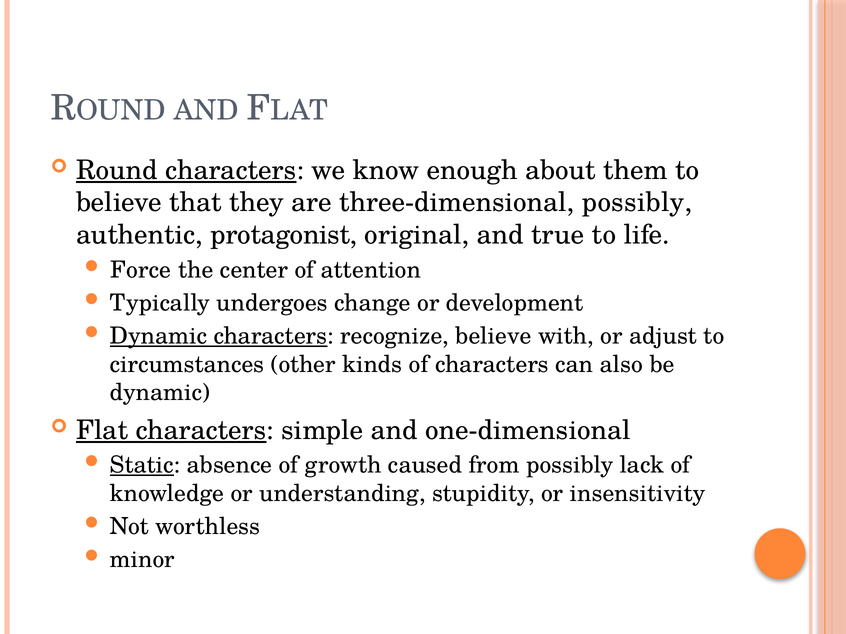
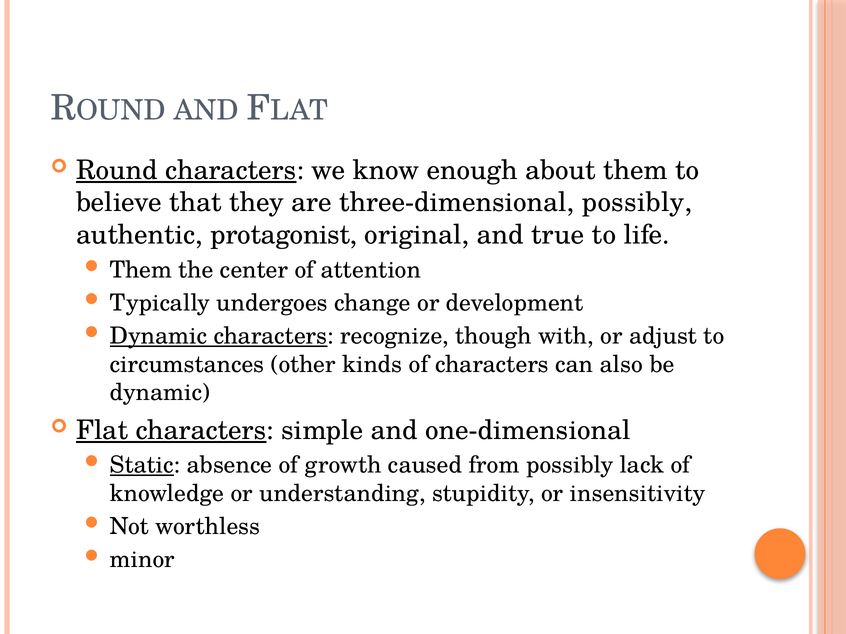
Force at (141, 270): Force -> Them
recognize believe: believe -> though
